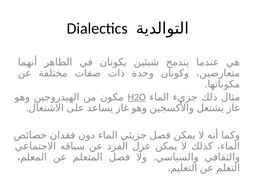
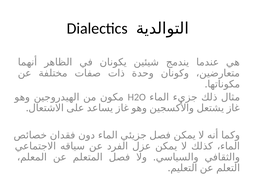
H2O underline: present -> none
